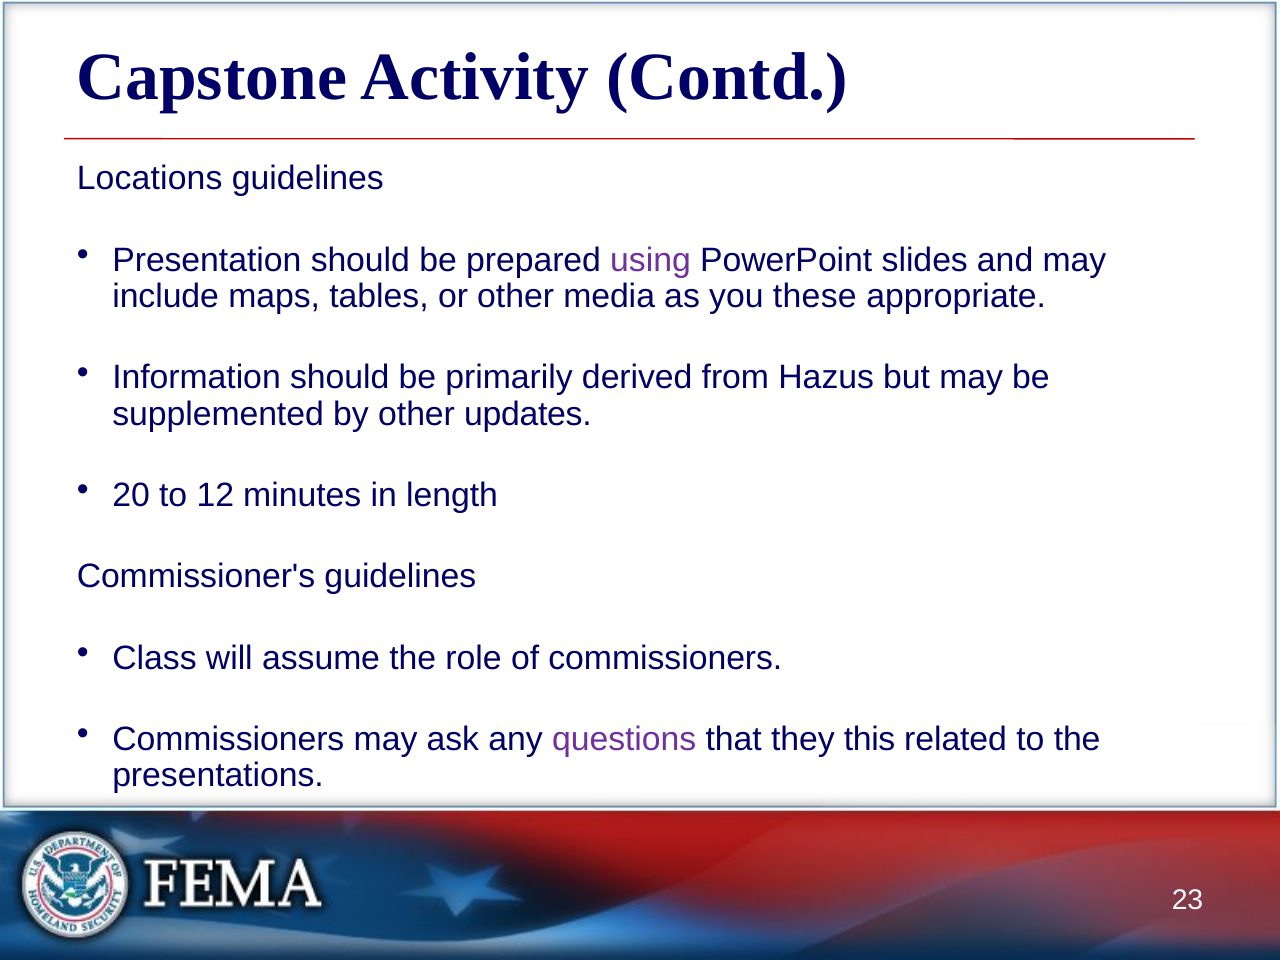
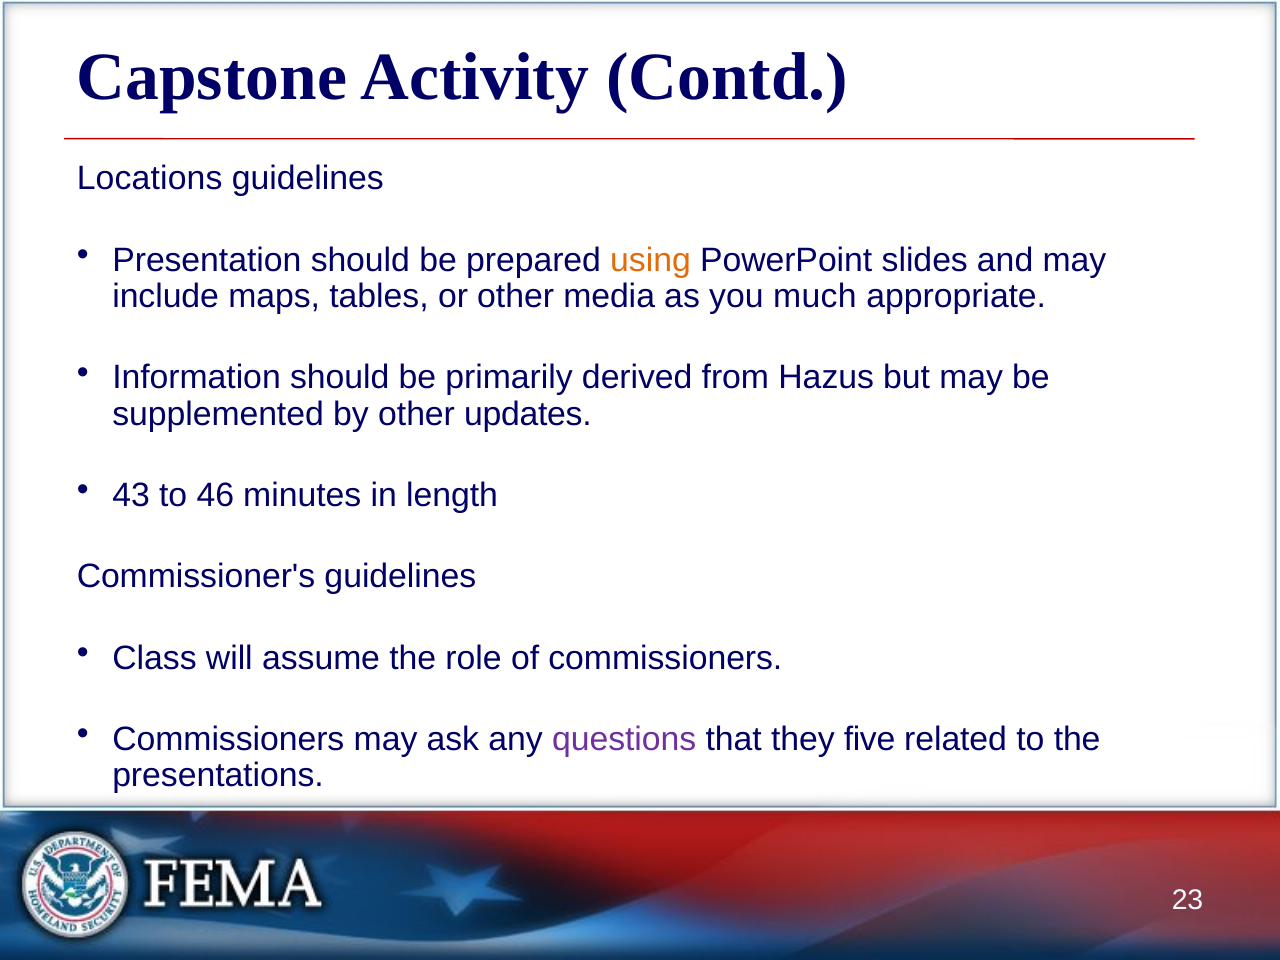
using colour: purple -> orange
these: these -> much
20: 20 -> 43
12: 12 -> 46
this: this -> five
